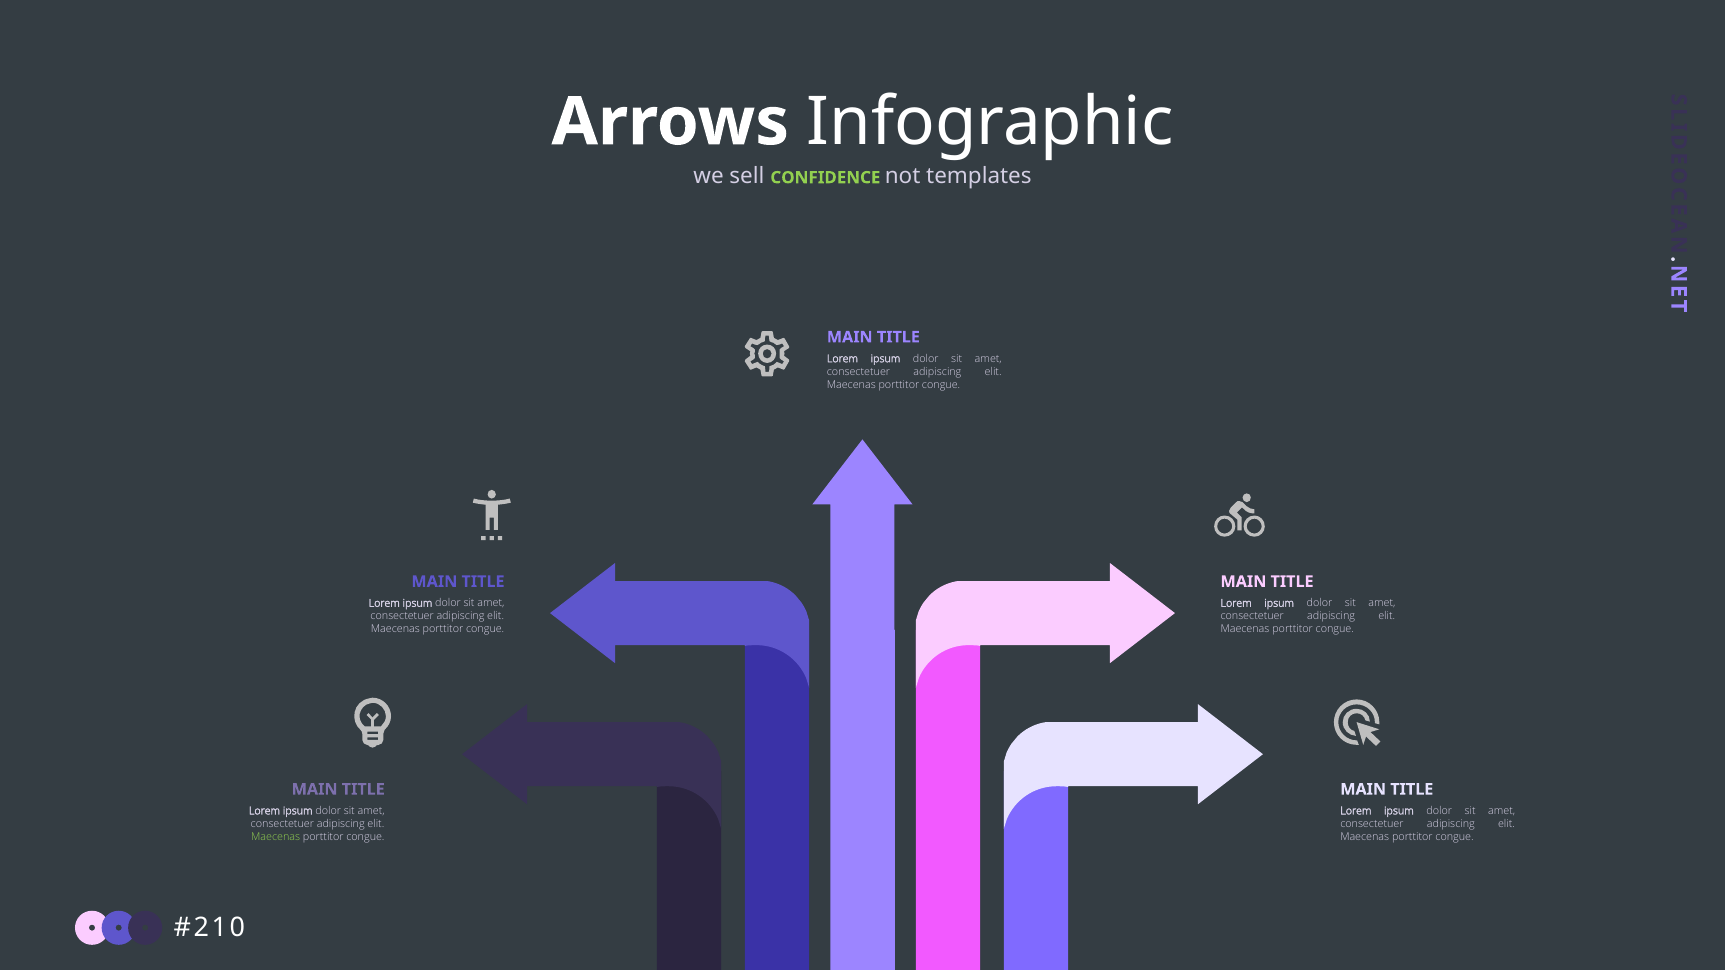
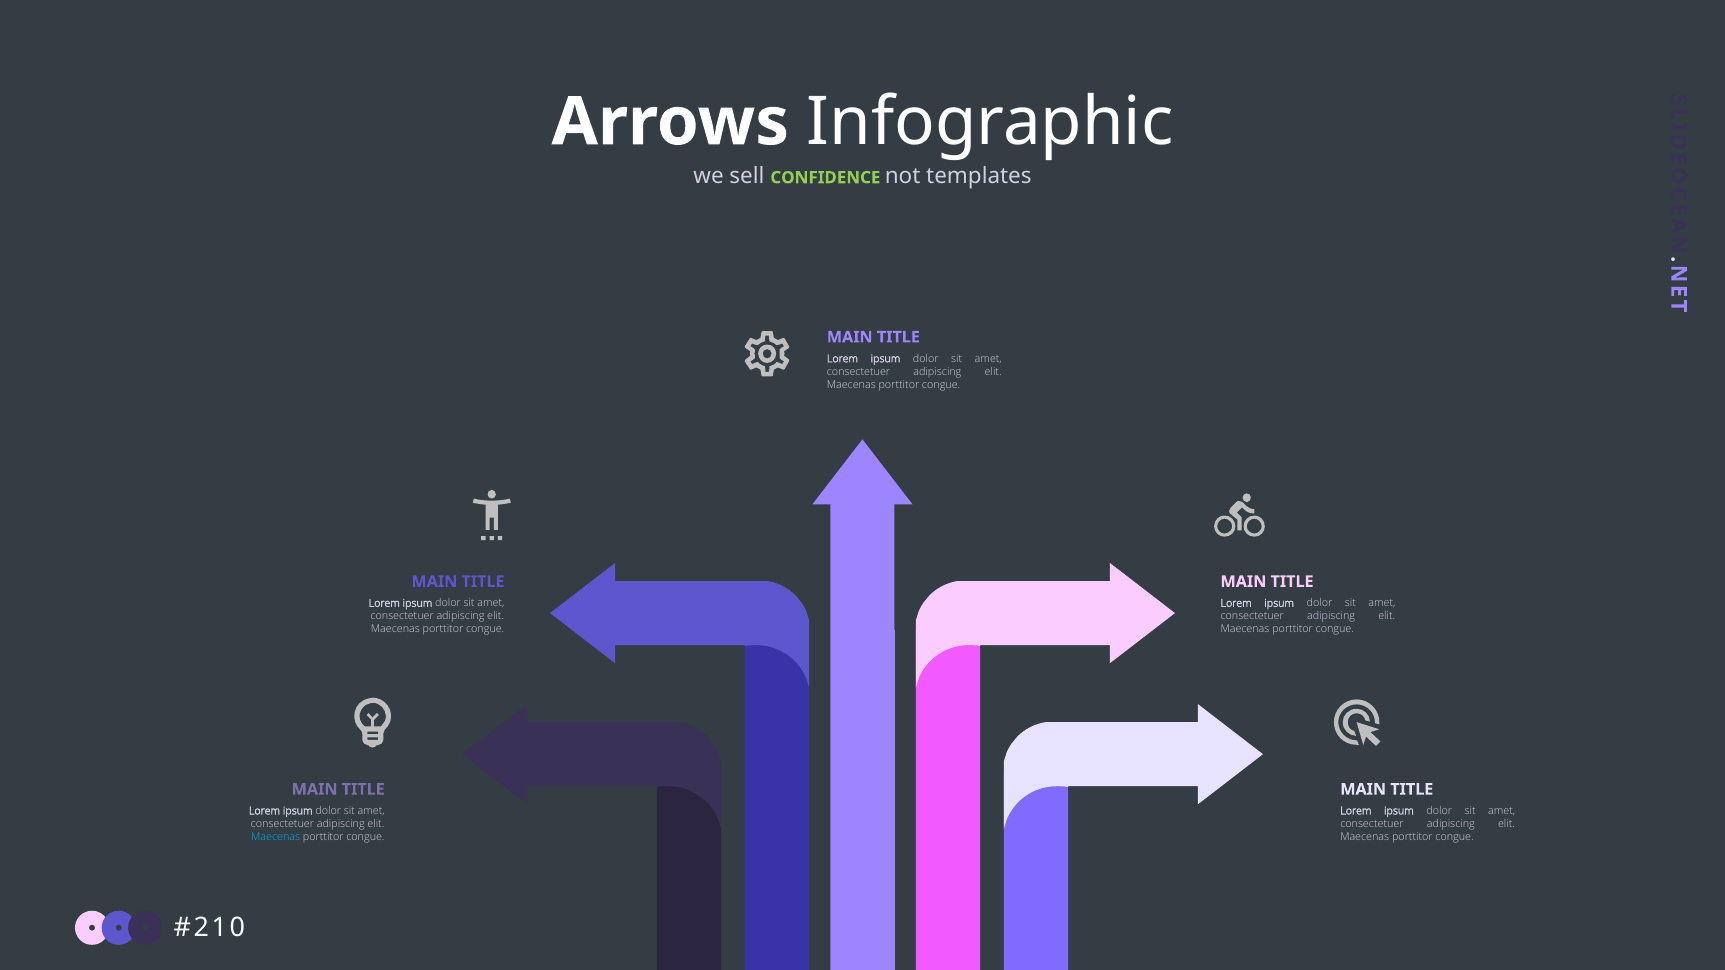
Maecenas at (276, 837) colour: light green -> light blue
